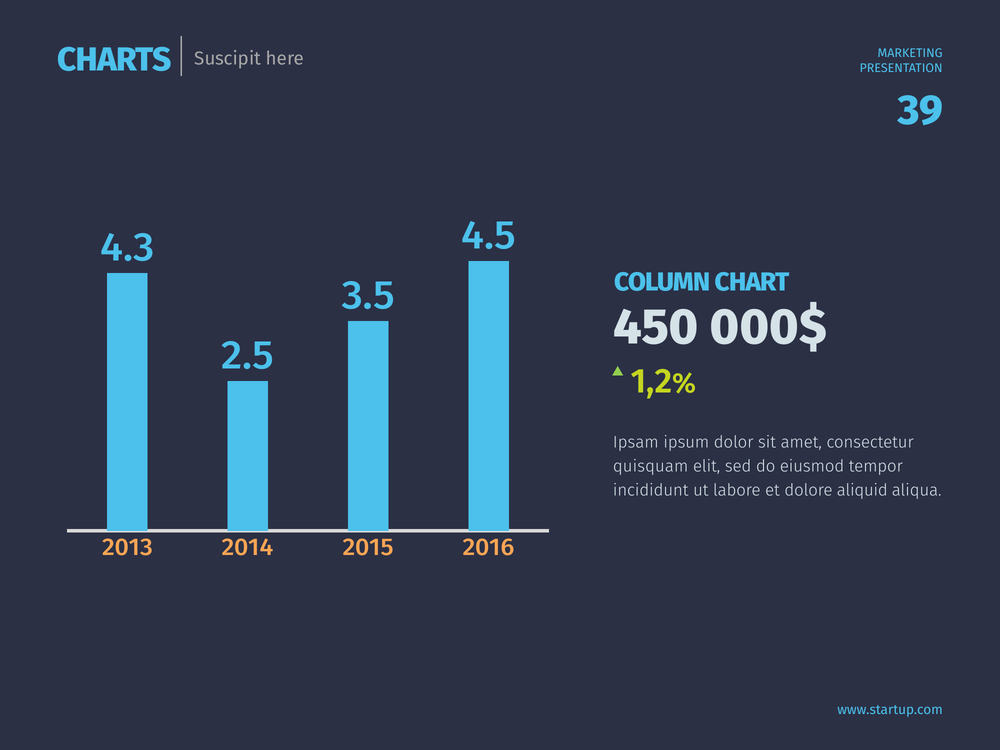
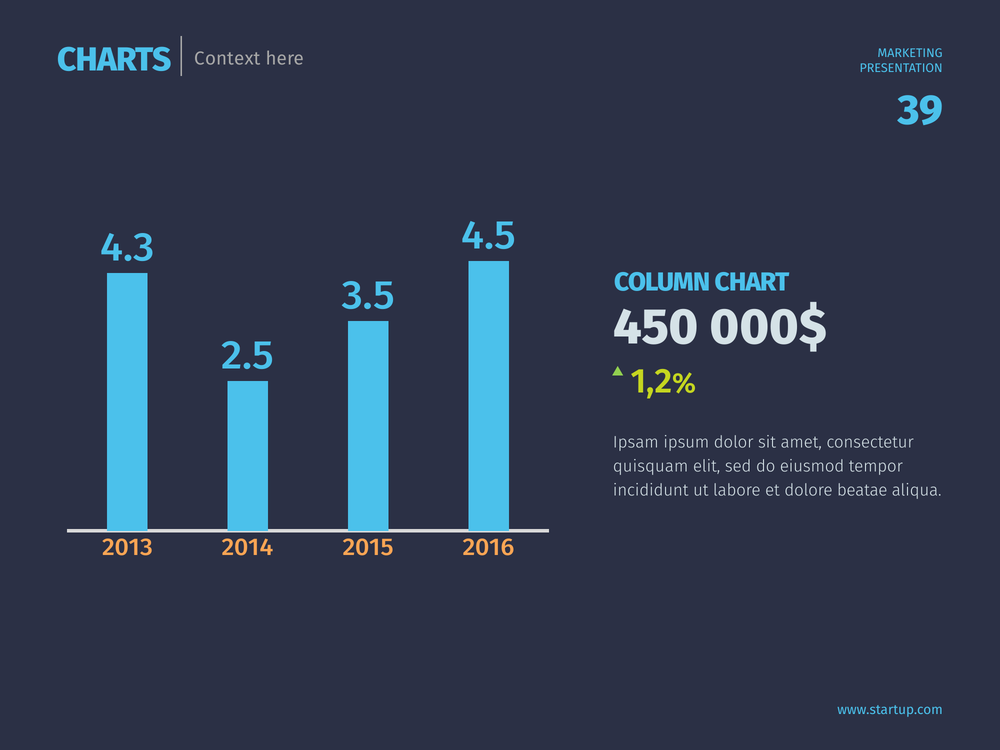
Suscipit: Suscipit -> Context
aliquid: aliquid -> beatae
